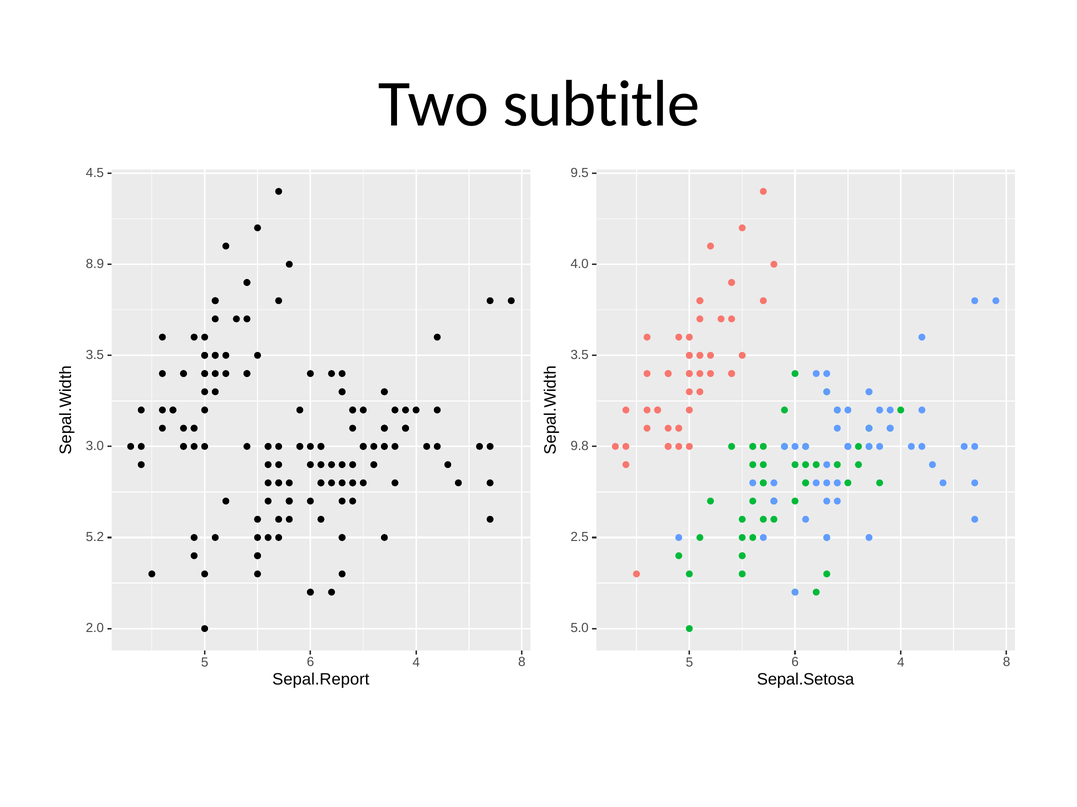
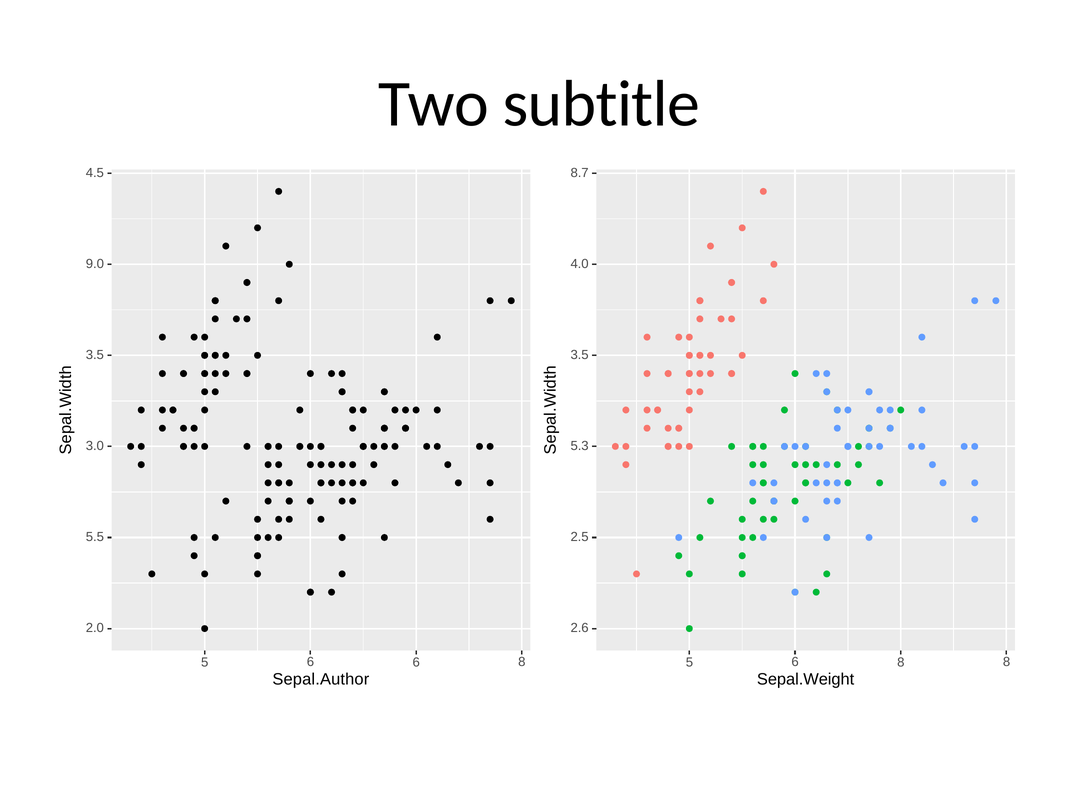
9.5: 9.5 -> 8.7
8.9: 8.9 -> 9.0
9.8: 9.8 -> 5.3
5.2: 5.2 -> 5.5
5.0: 5.0 -> 2.6
4 at (416, 663): 4 -> 6
4 at (901, 663): 4 -> 8
Sepal.Report: Sepal.Report -> Sepal.Author
Sepal.Setosa: Sepal.Setosa -> Sepal.Weight
